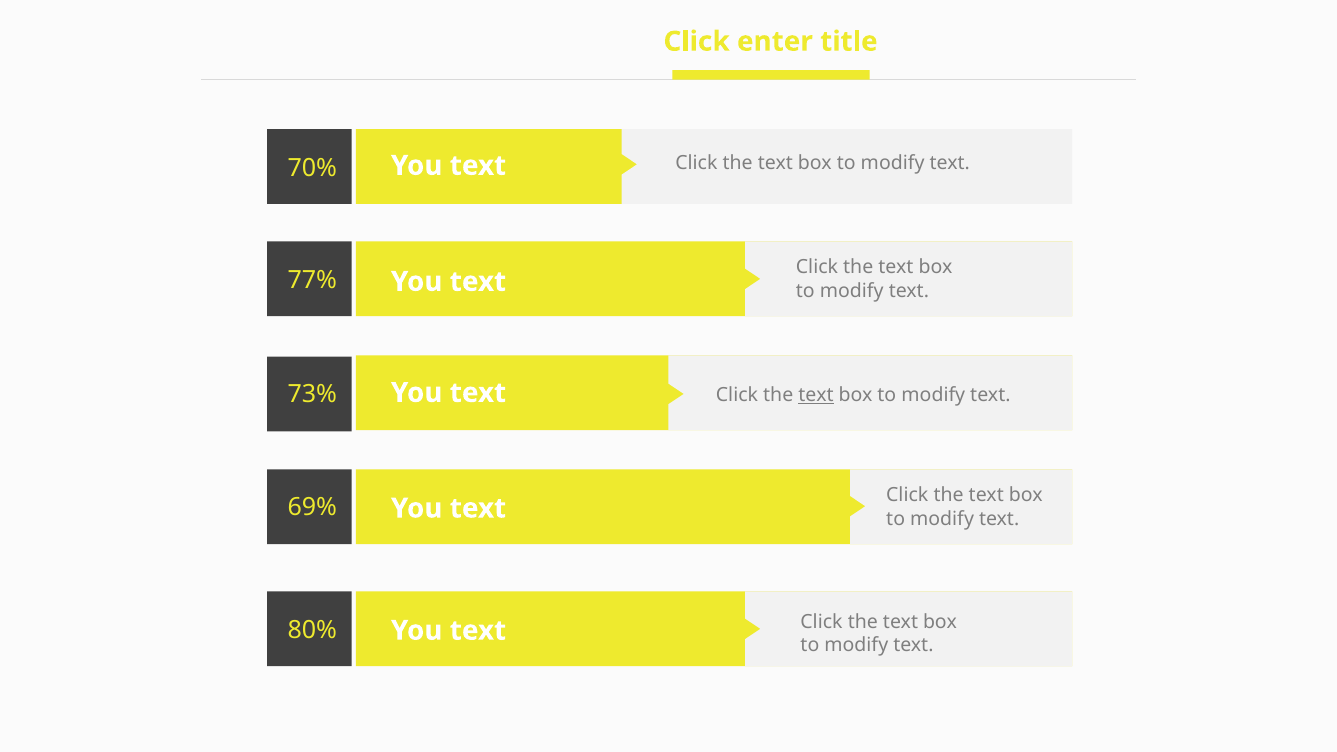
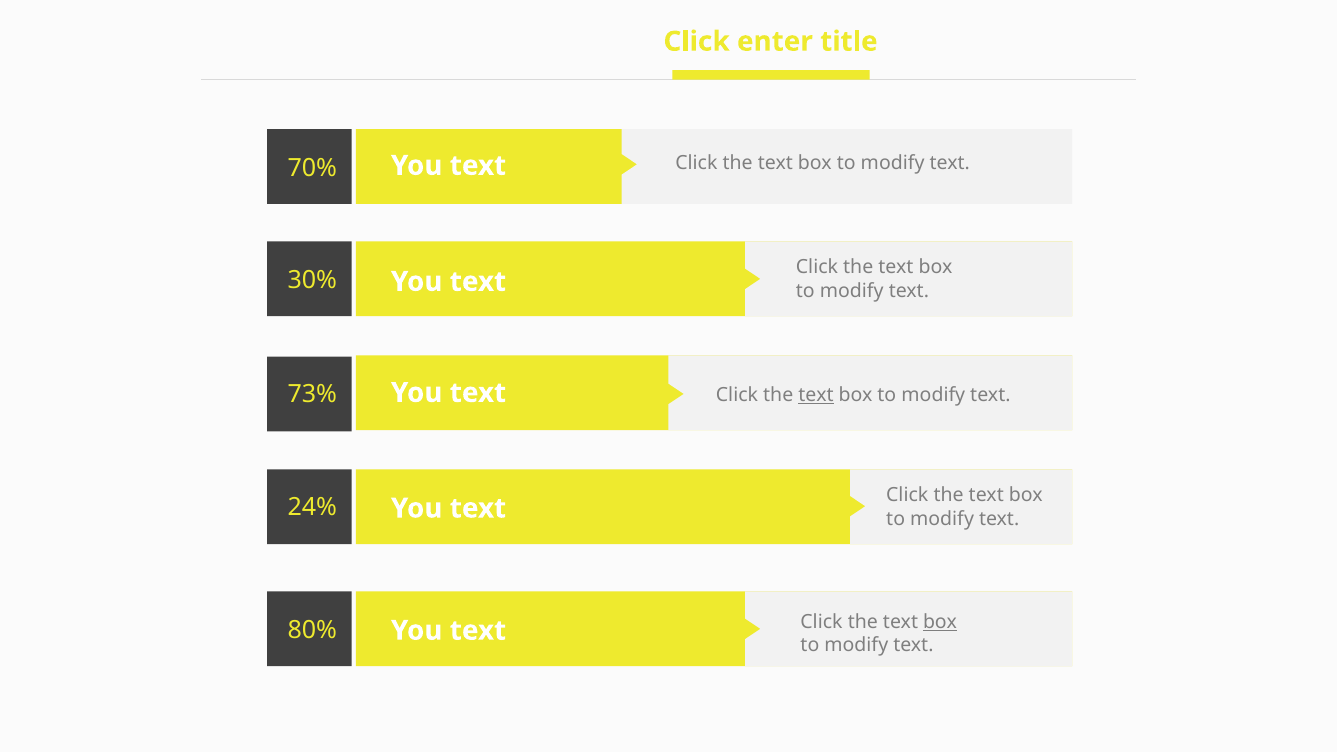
77%: 77% -> 30%
69%: 69% -> 24%
box at (940, 622) underline: none -> present
